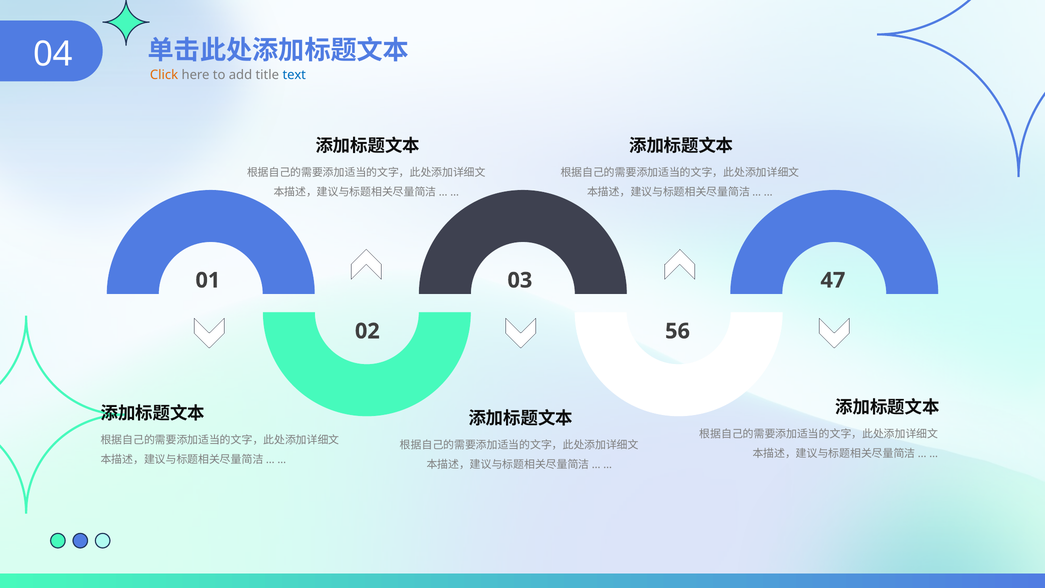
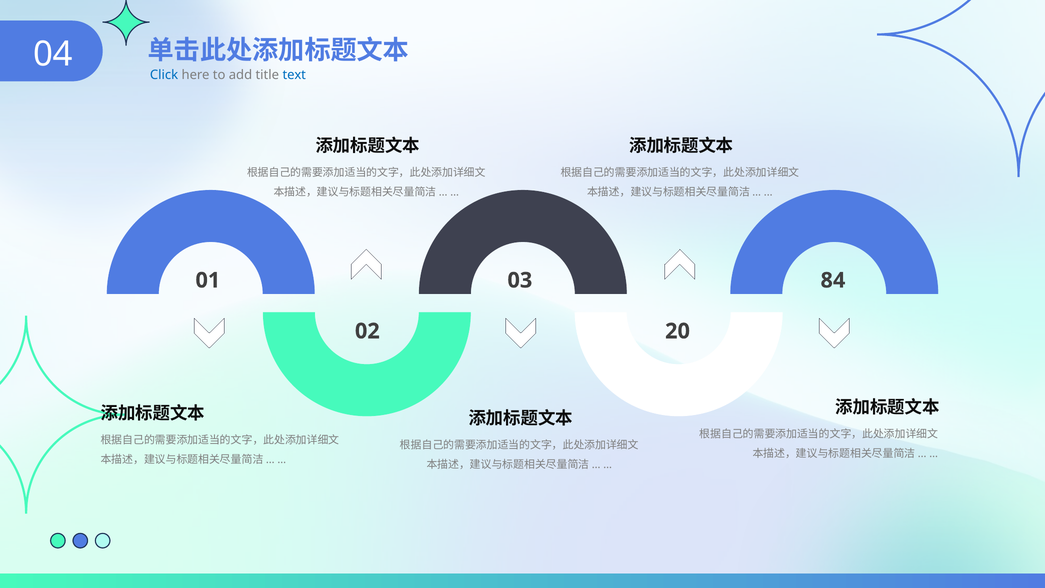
Click colour: orange -> blue
47: 47 -> 84
56: 56 -> 20
